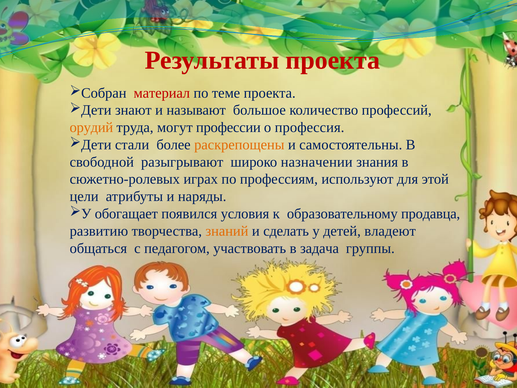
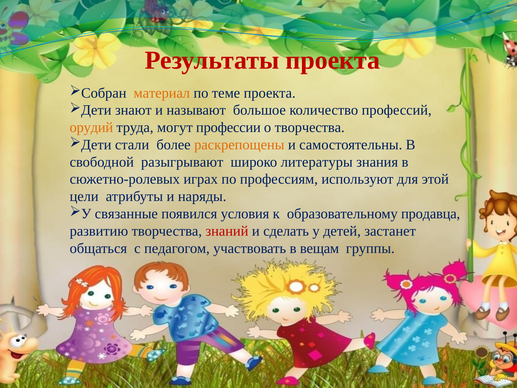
материал colour: red -> orange
о профессия: профессия -> творчества
назначении: назначении -> литературы
обогащает: обогащает -> связанные
знаний colour: orange -> red
владеют: владеют -> застанет
задача: задача -> вещам
